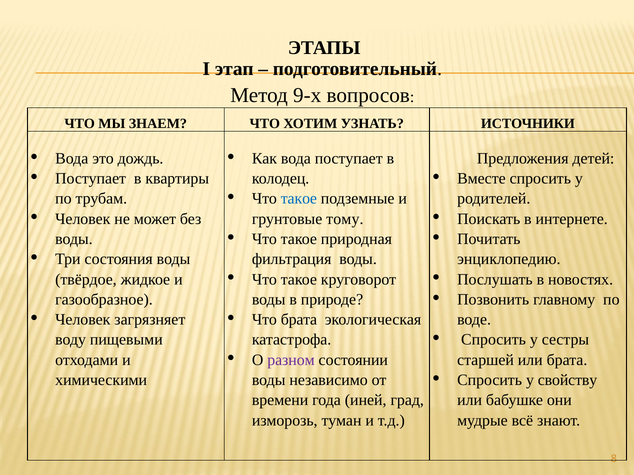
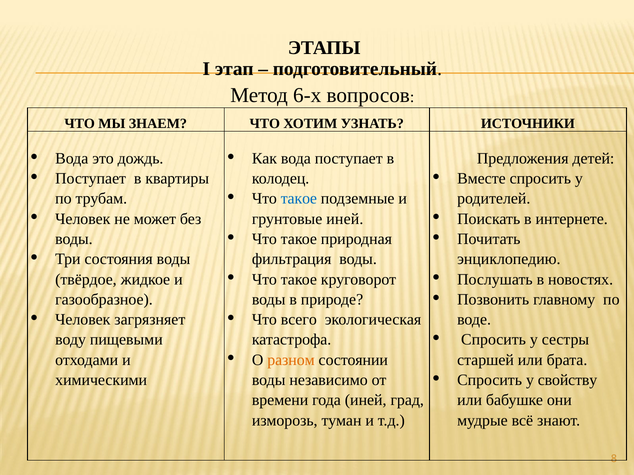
9-х: 9-х -> 6-х
грунтовые тому: тому -> иней
Что брата: брата -> всего
разном colour: purple -> orange
